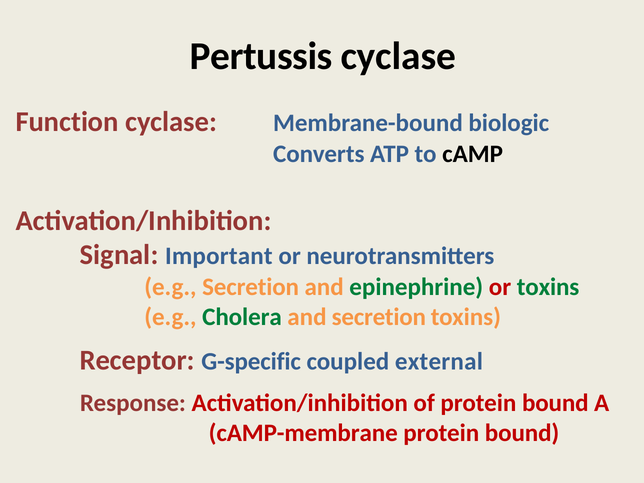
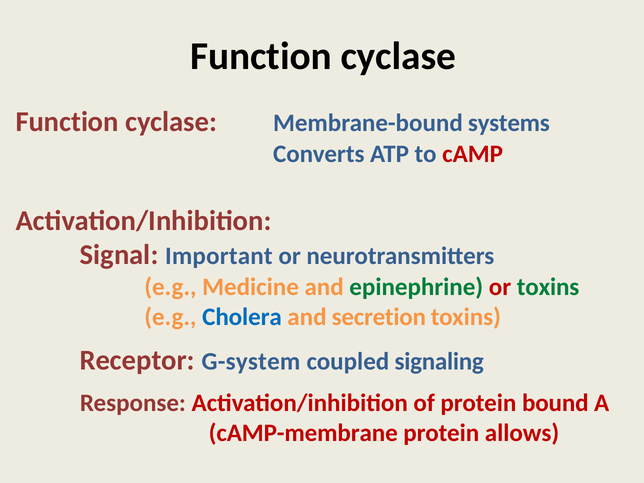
Pertussis at (261, 56): Pertussis -> Function
biologic: biologic -> systems
cAMP colour: black -> red
e.g Secretion: Secretion -> Medicine
Cholera colour: green -> blue
G-specific: G-specific -> G-system
external: external -> signaling
bound at (522, 433): bound -> allows
